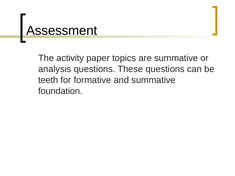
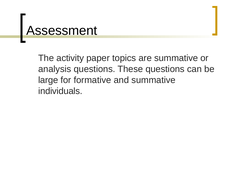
teeth: teeth -> large
foundation: foundation -> individuals
